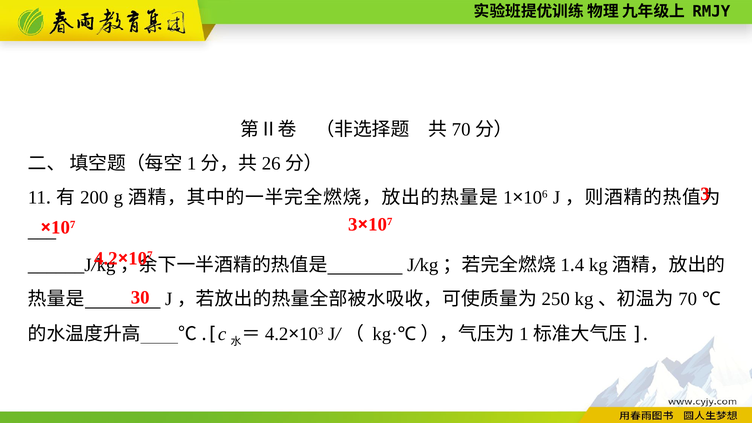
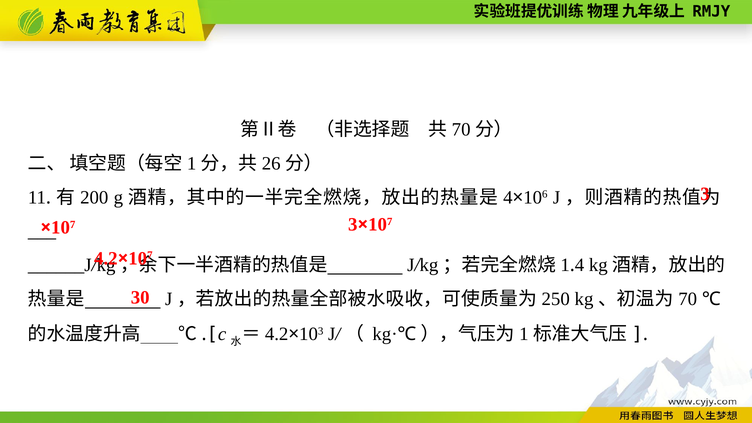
1 at (508, 197): 1 -> 4
